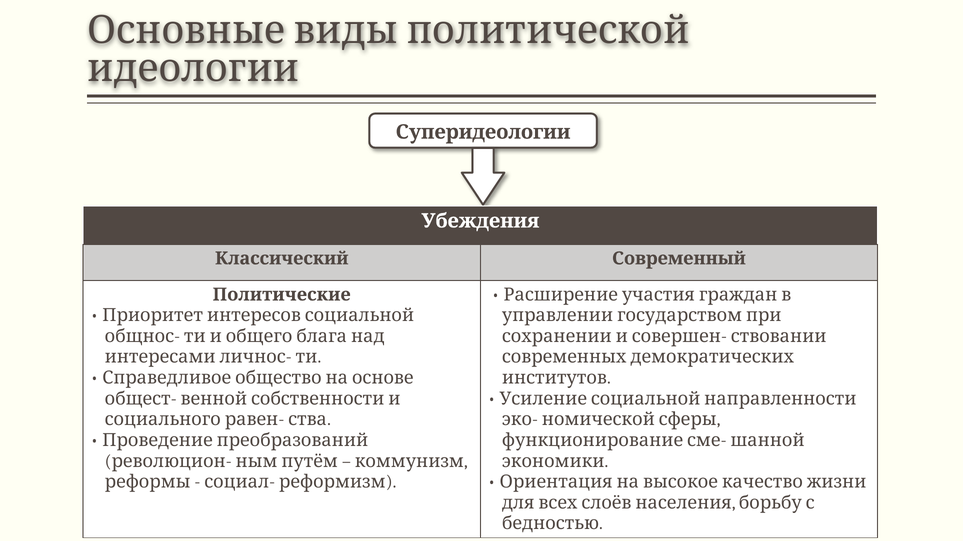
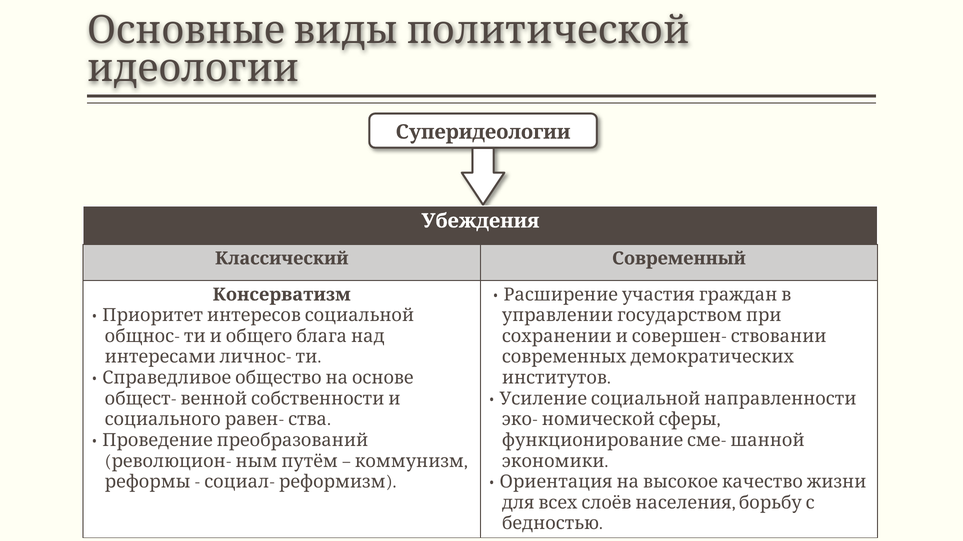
Политические: Политические -> Консерватизм
